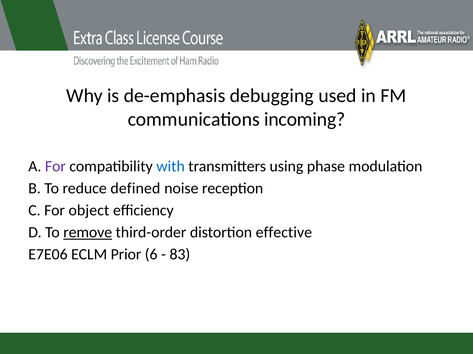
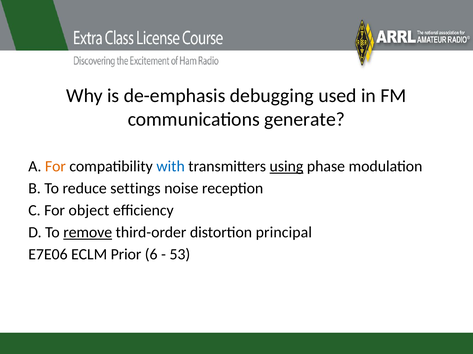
incoming: incoming -> generate
For at (55, 167) colour: purple -> orange
using underline: none -> present
defined: defined -> settings
effective: effective -> principal
83: 83 -> 53
